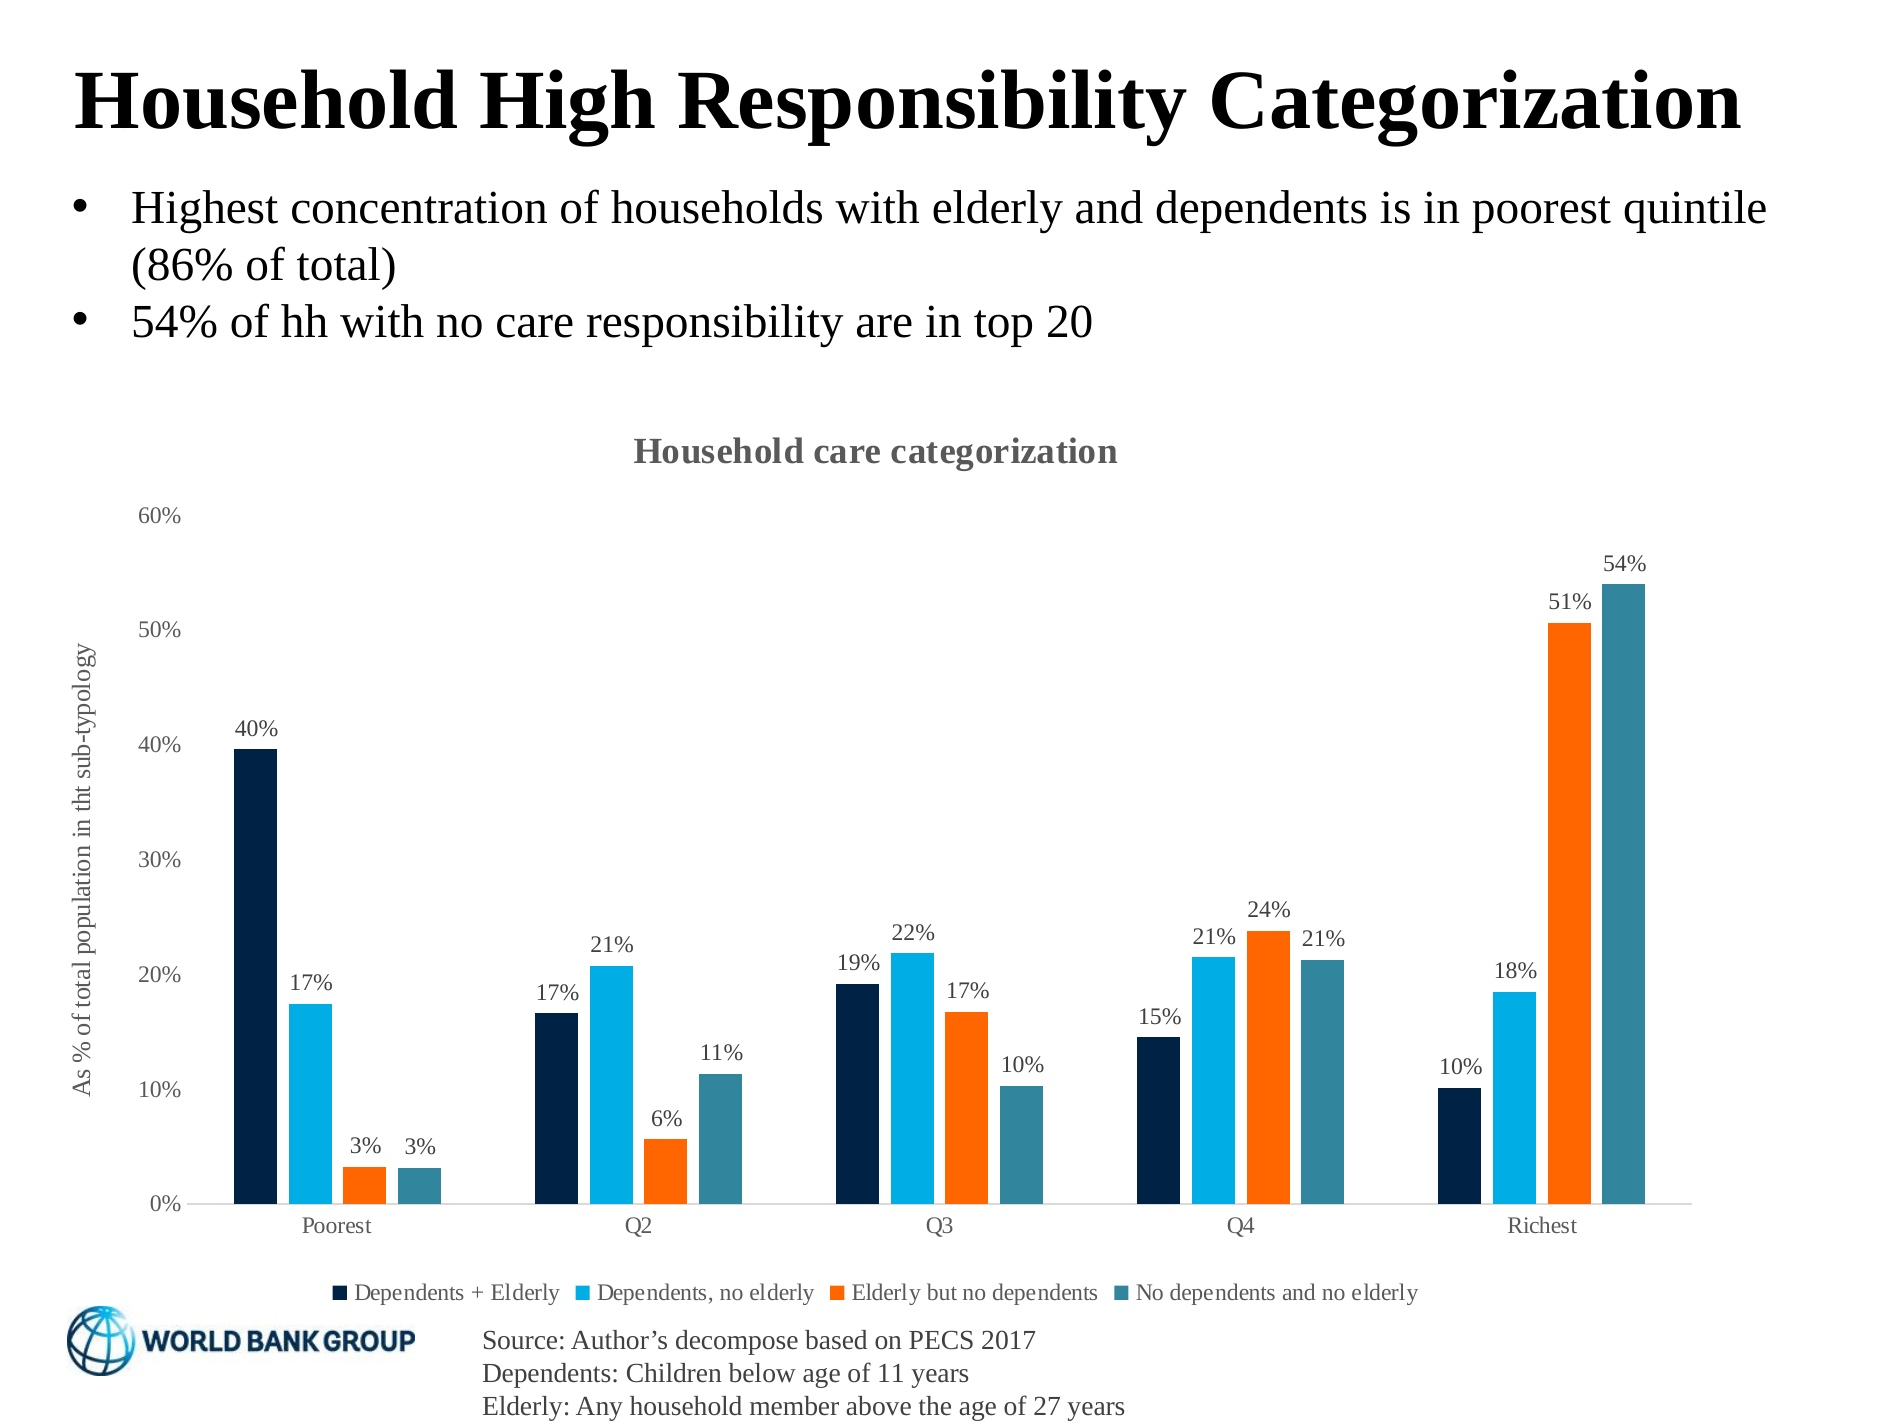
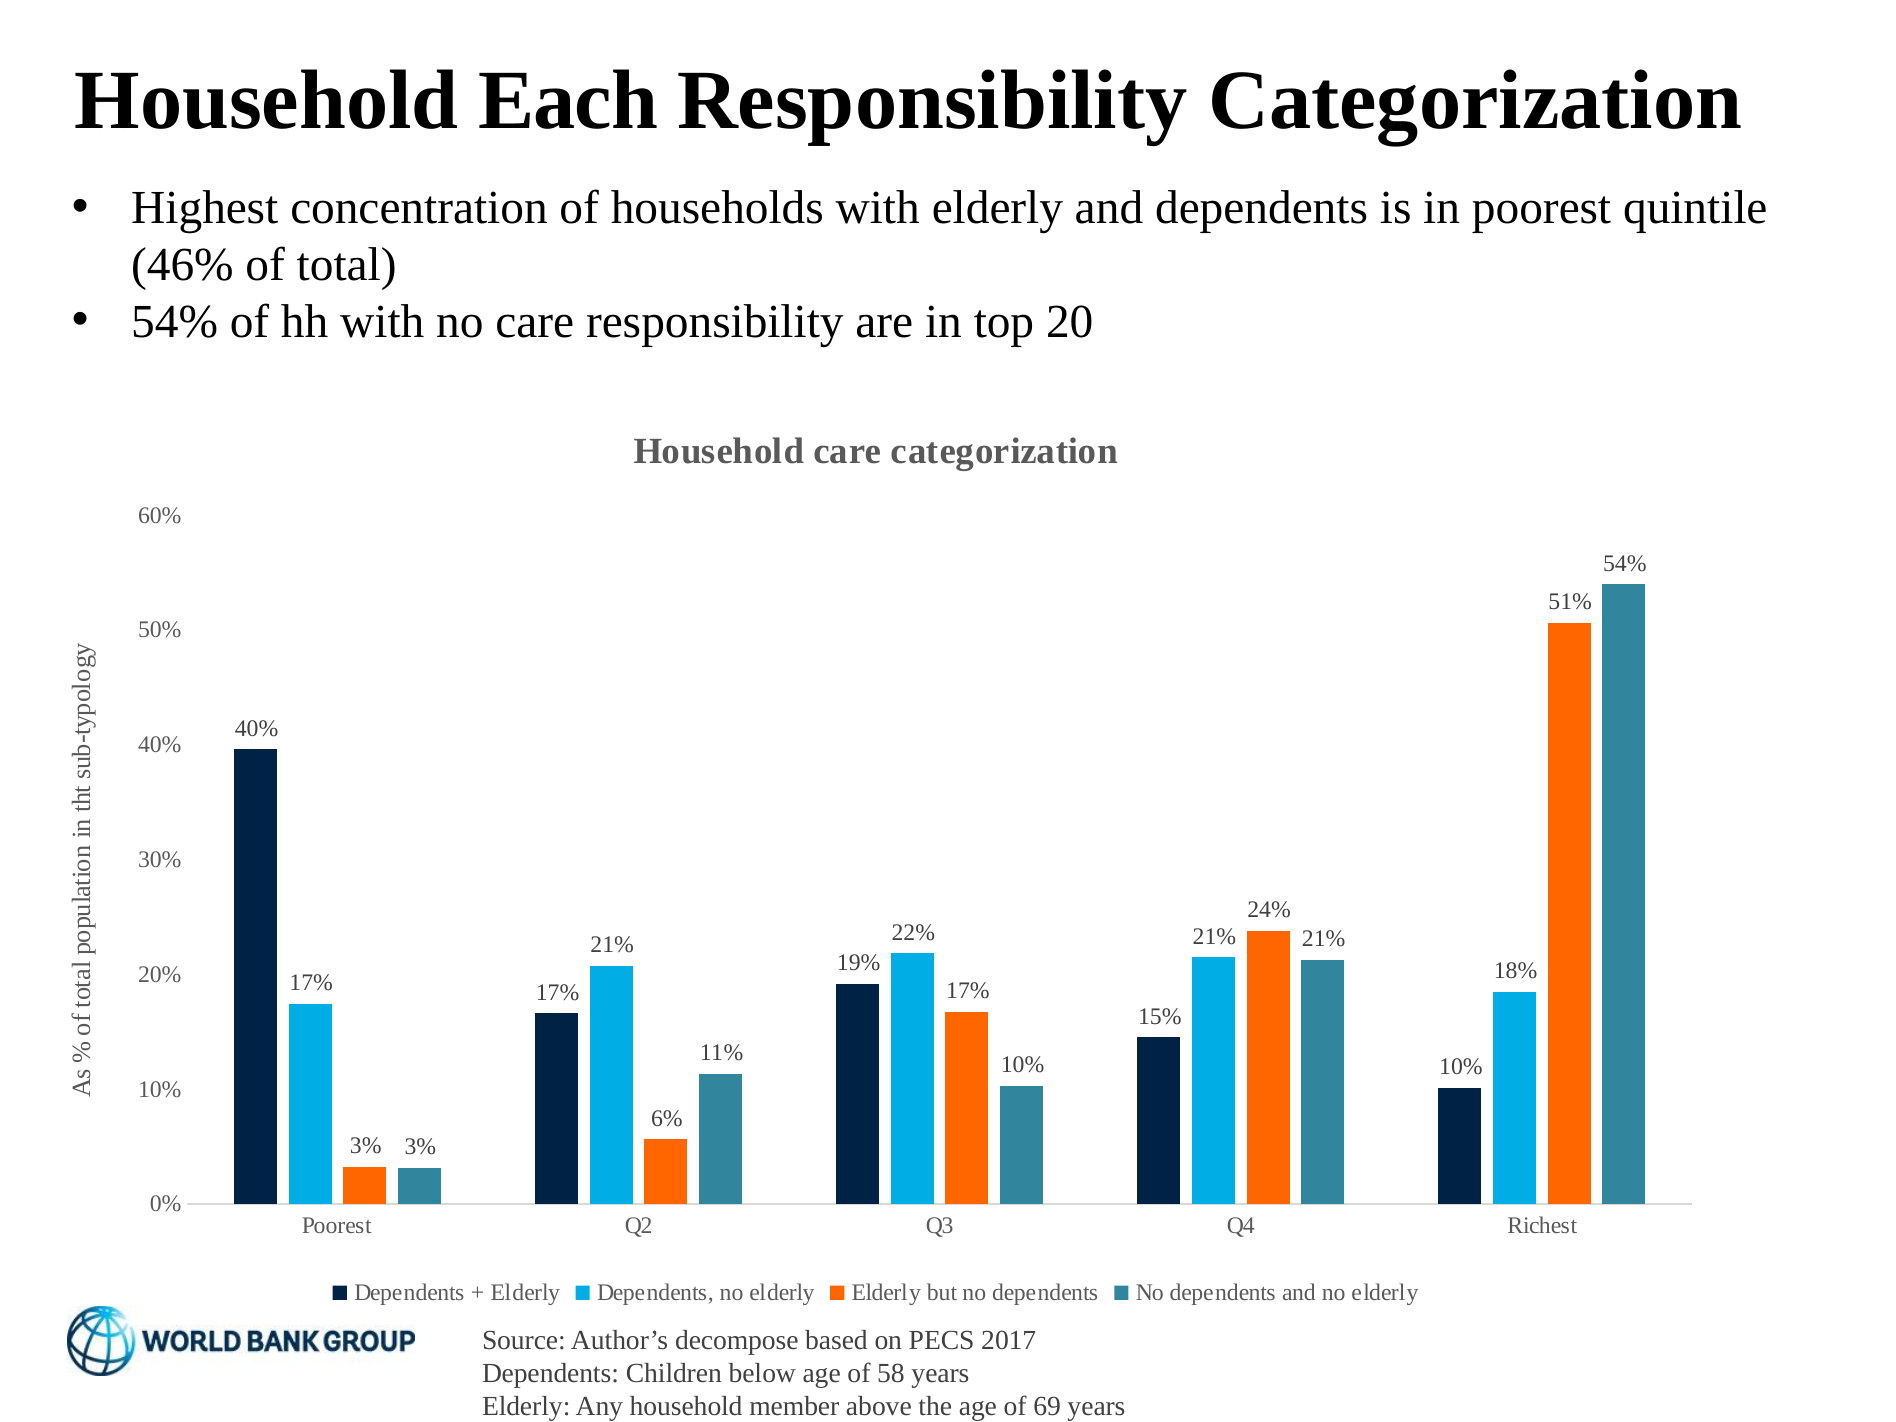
High: High -> Each
86%: 86% -> 46%
11: 11 -> 58
27: 27 -> 69
